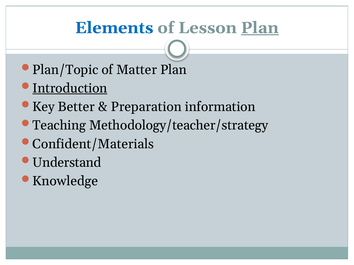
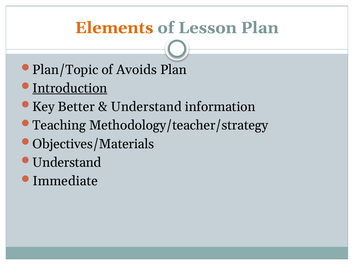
Elements colour: blue -> orange
Plan at (260, 28) underline: present -> none
Matter: Matter -> Avoids
Preparation at (146, 107): Preparation -> Understand
Confident/Materials: Confident/Materials -> Objectives/Materials
Knowledge: Knowledge -> Immediate
